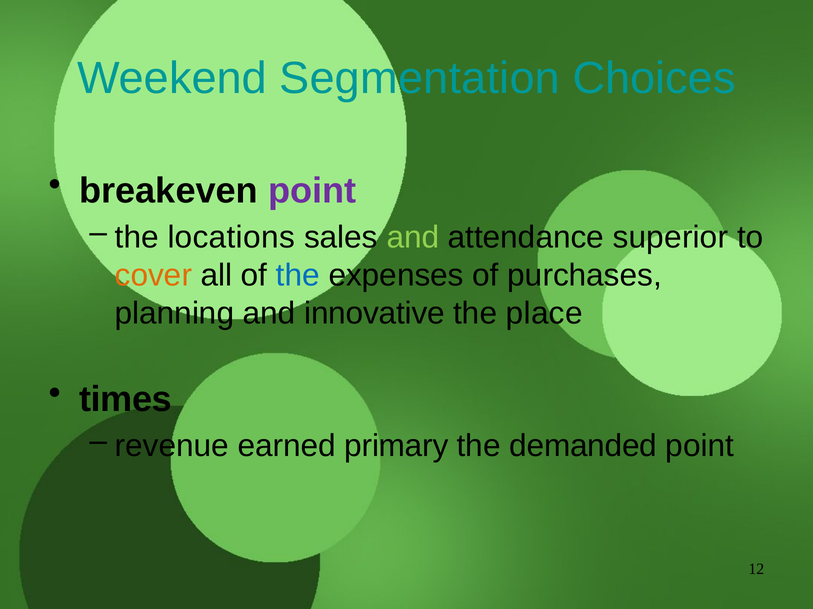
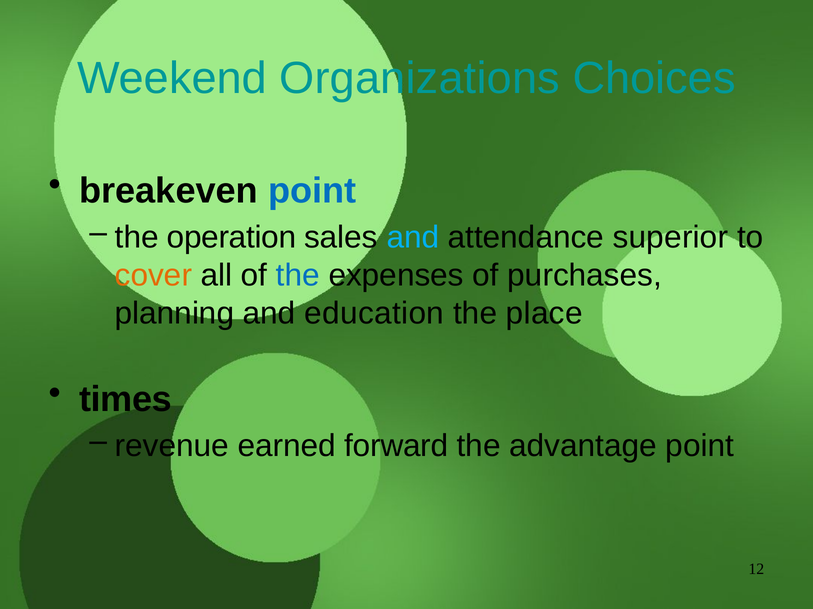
Segmentation: Segmentation -> Organizations
point at (312, 191) colour: purple -> blue
locations: locations -> operation
and at (413, 238) colour: light green -> light blue
innovative: innovative -> education
primary: primary -> forward
demanded: demanded -> advantage
